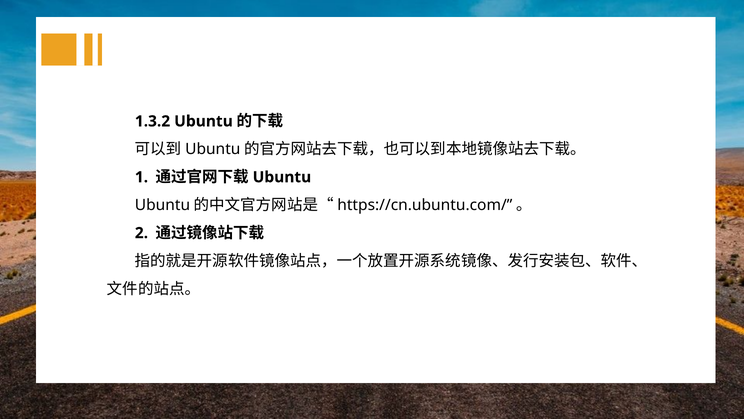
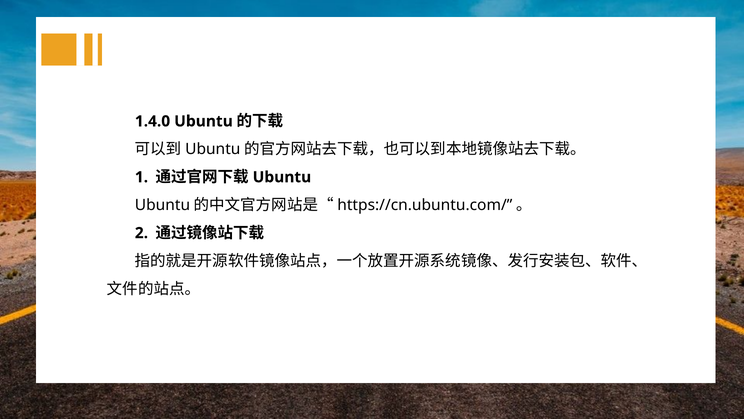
1.3.2: 1.3.2 -> 1.4.0
